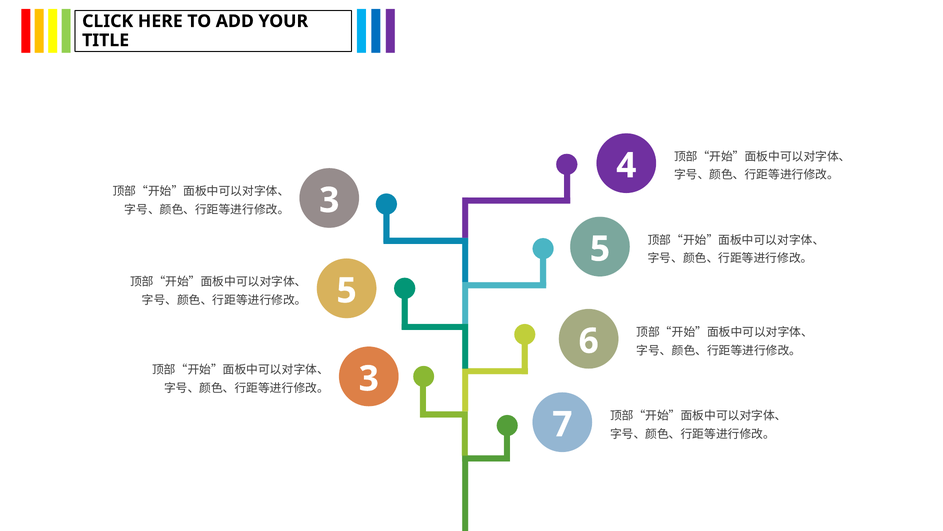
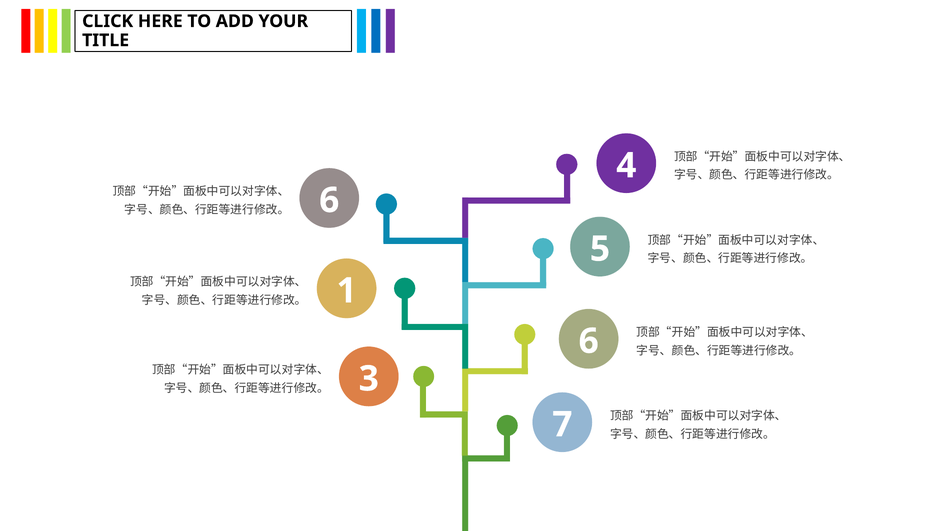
3 at (329, 200): 3 -> 6
5 at (347, 290): 5 -> 1
